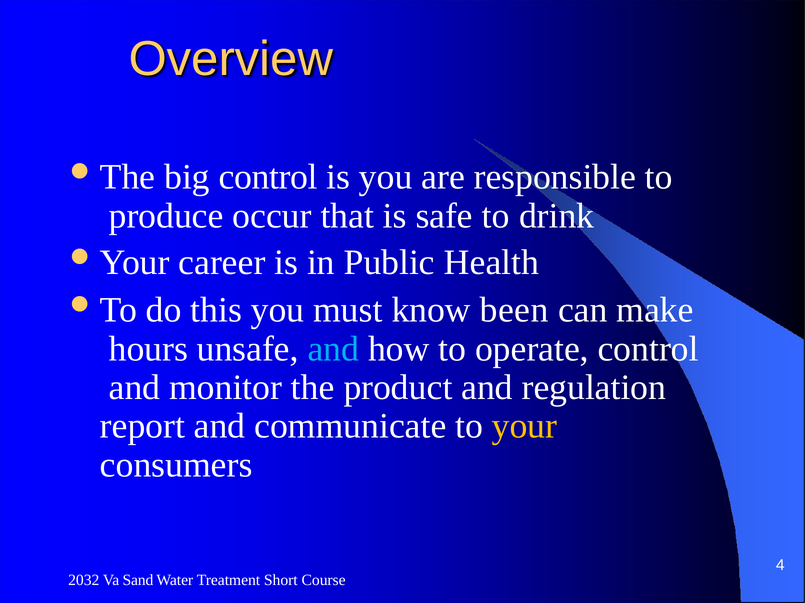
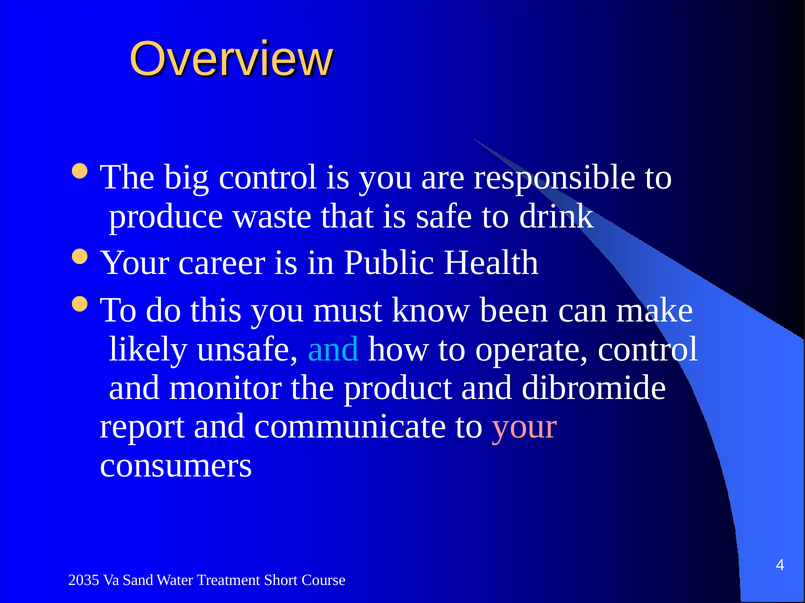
occur: occur -> waste
hours: hours -> likely
regulation: regulation -> dibromide
your colour: yellow -> pink
2032: 2032 -> 2035
